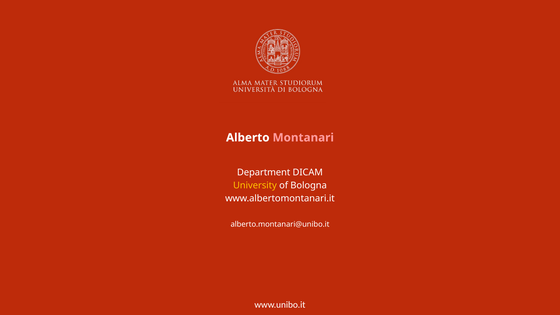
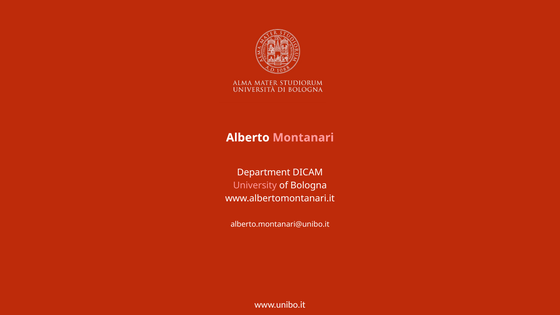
University colour: yellow -> pink
